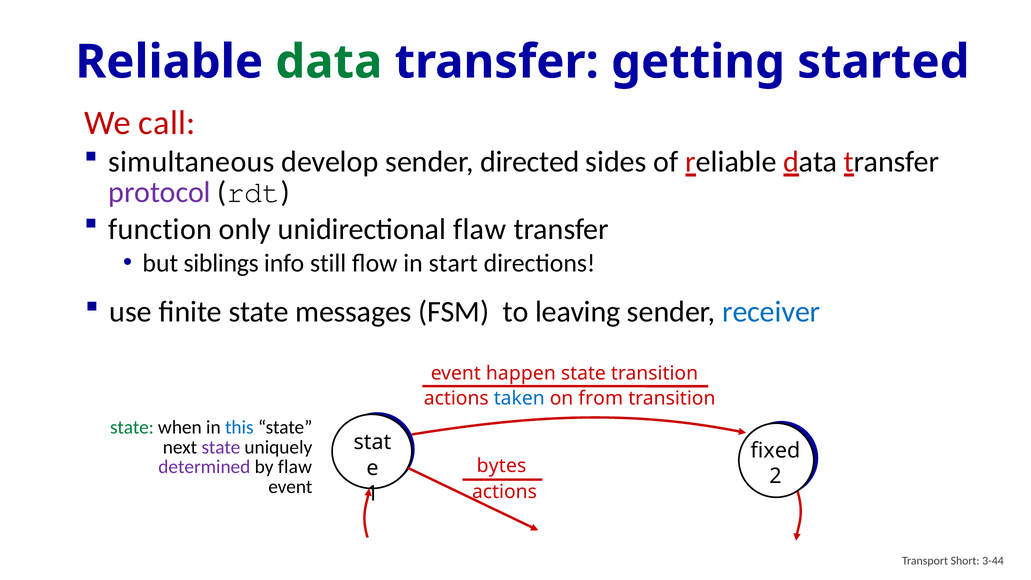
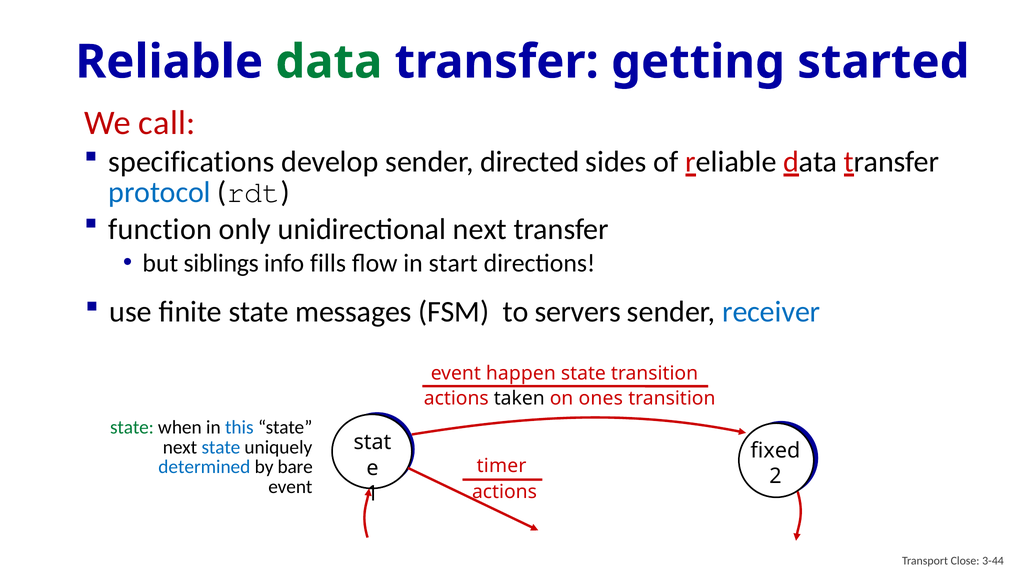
simultaneous: simultaneous -> specifications
protocol colour: purple -> blue
unidirectional flaw: flaw -> next
still: still -> fills
leaving: leaving -> servers
taken colour: blue -> black
from: from -> ones
state at (221, 447) colour: purple -> blue
determined colour: purple -> blue
by flaw: flaw -> bare
bytes: bytes -> timer
Short: Short -> Close
